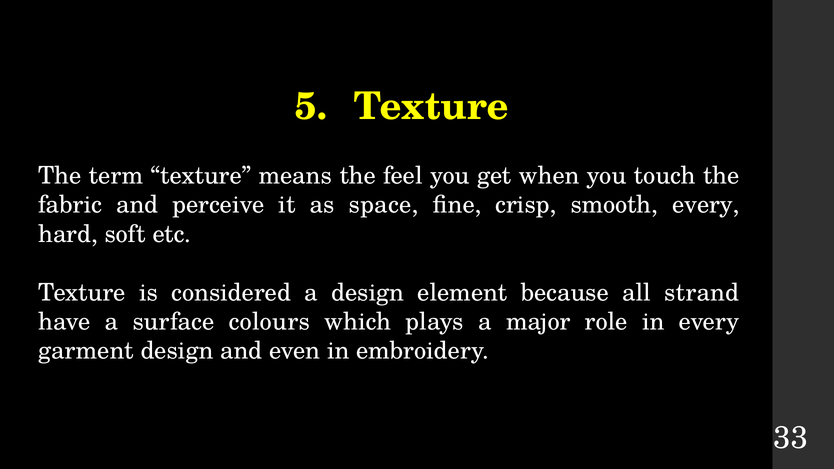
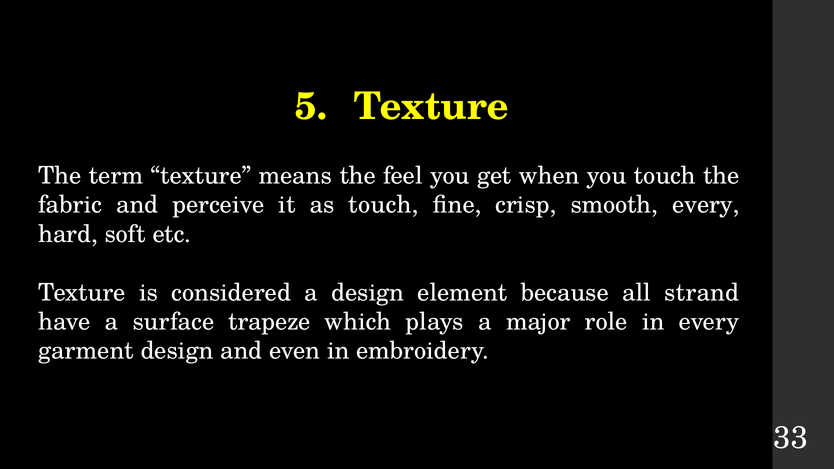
as space: space -> touch
colours: colours -> trapeze
